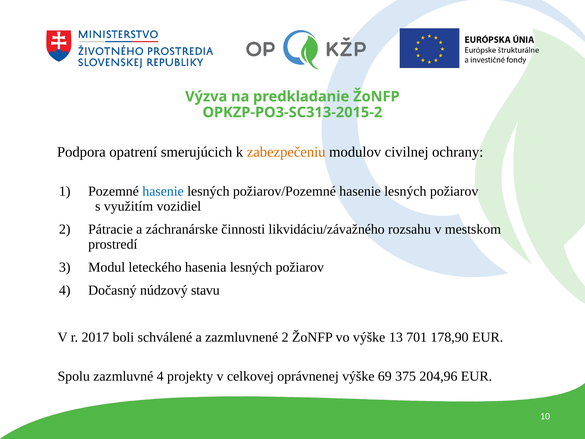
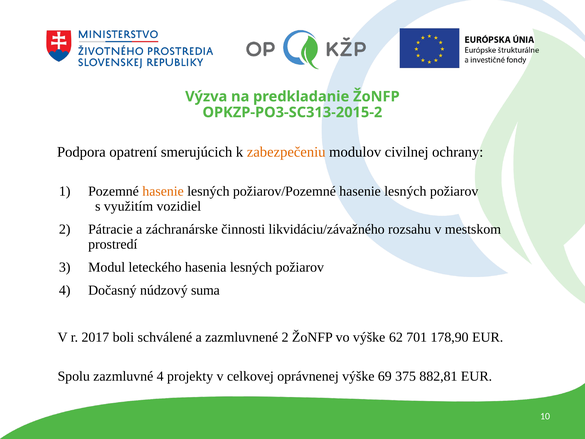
hasenie at (163, 191) colour: blue -> orange
stavu: stavu -> suma
13: 13 -> 62
204,96: 204,96 -> 882,81
